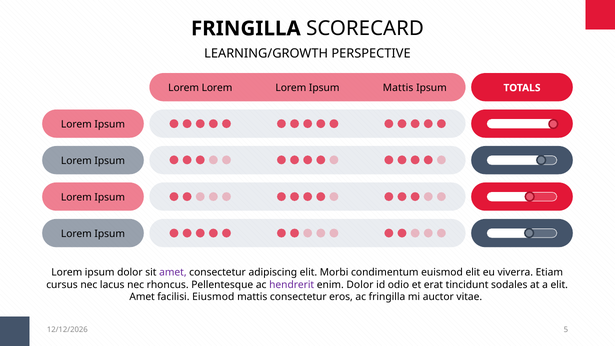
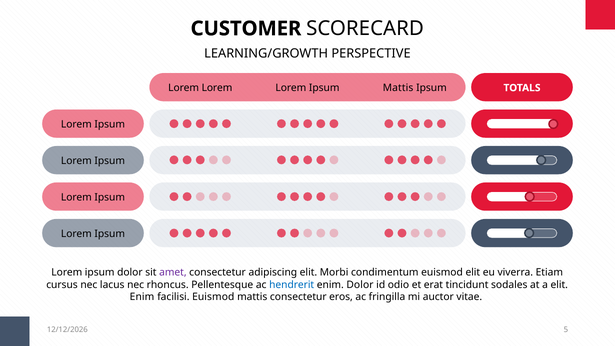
FRINGILLA at (246, 29): FRINGILLA -> CUSTOMER
hendrerit colour: purple -> blue
Amet at (142, 297): Amet -> Enim
facilisi Eiusmod: Eiusmod -> Euismod
